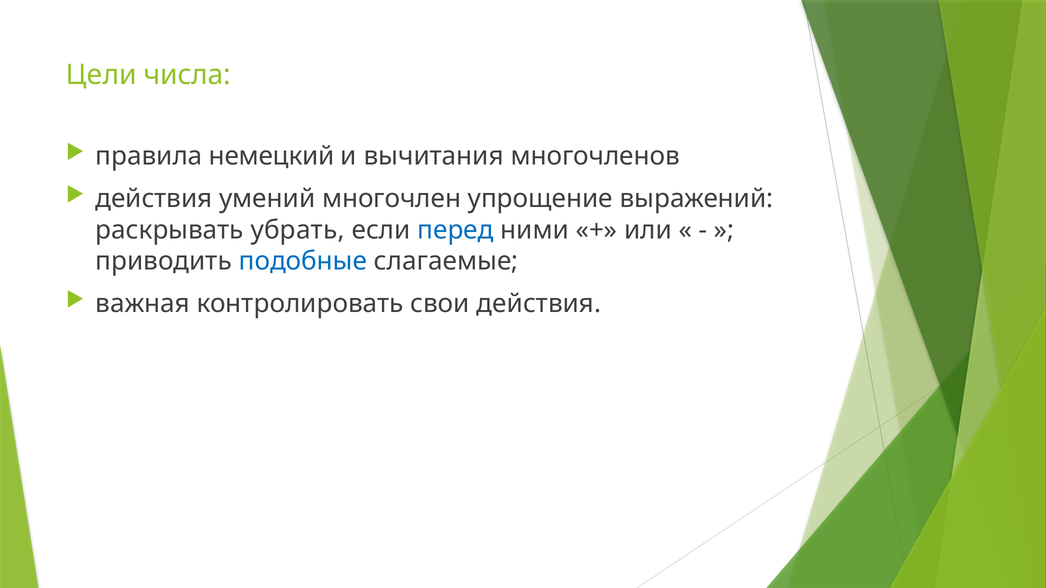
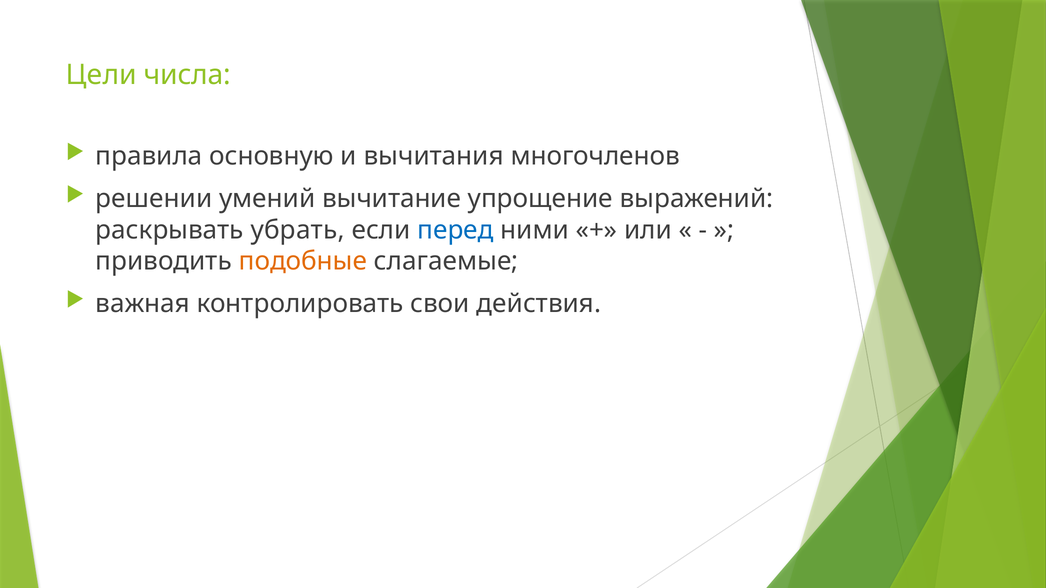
немецкий: немецкий -> основную
действия at (154, 199): действия -> решении
многочлен: многочлен -> вычитание
подобные colour: blue -> orange
